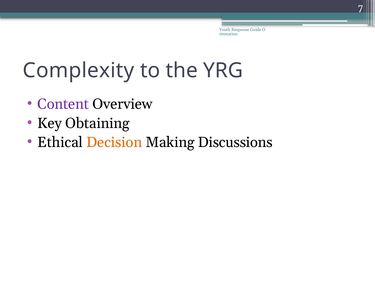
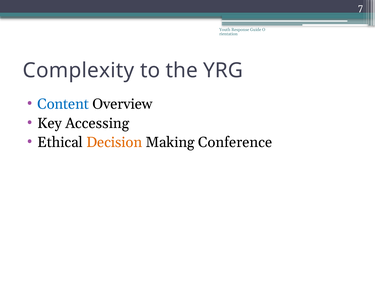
Content colour: purple -> blue
Obtaining: Obtaining -> Accessing
Discussions: Discussions -> Conference
